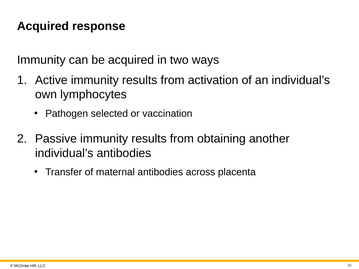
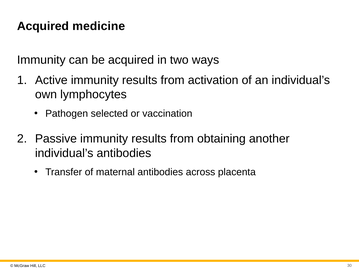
response: response -> medicine
